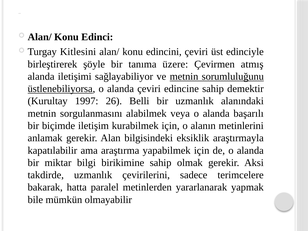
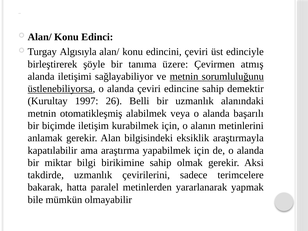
Kitlesini: Kitlesini -> Algısıyla
sorgulanmasını: sorgulanmasını -> otomatikleşmiş
